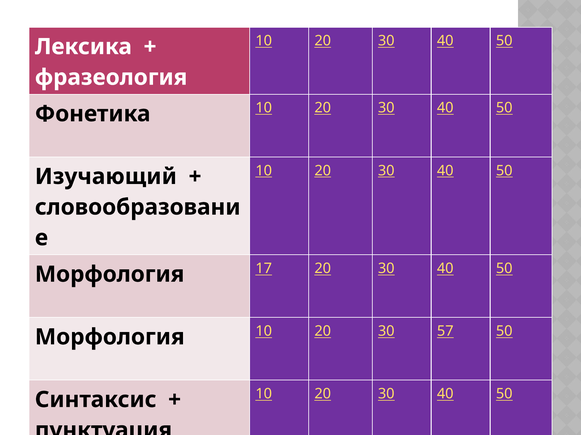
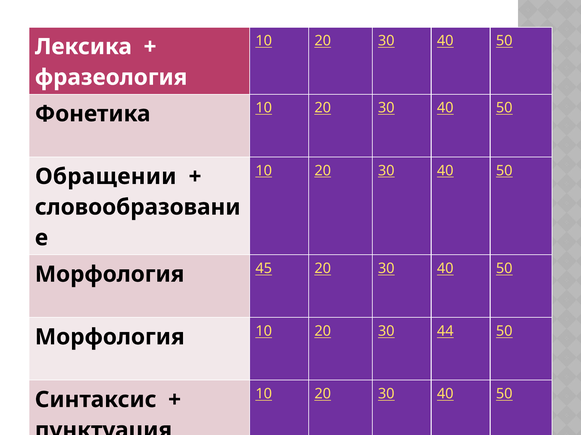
Изучающий: Изучающий -> Обращении
17: 17 -> 45
57: 57 -> 44
